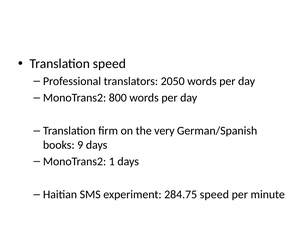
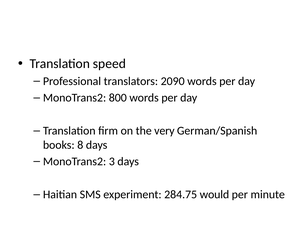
2050: 2050 -> 2090
9: 9 -> 8
1: 1 -> 3
284.75 speed: speed -> would
